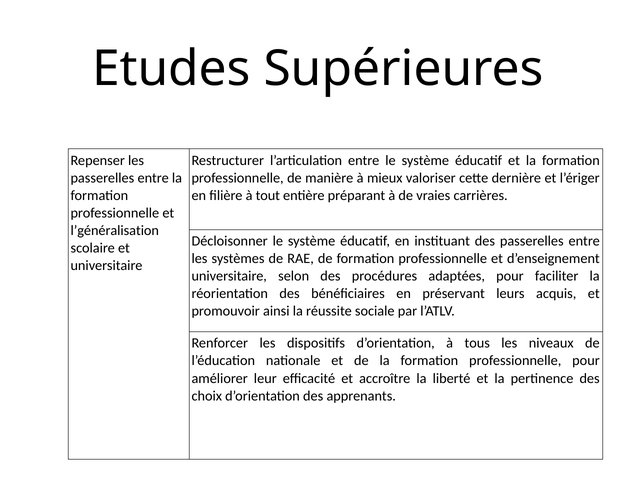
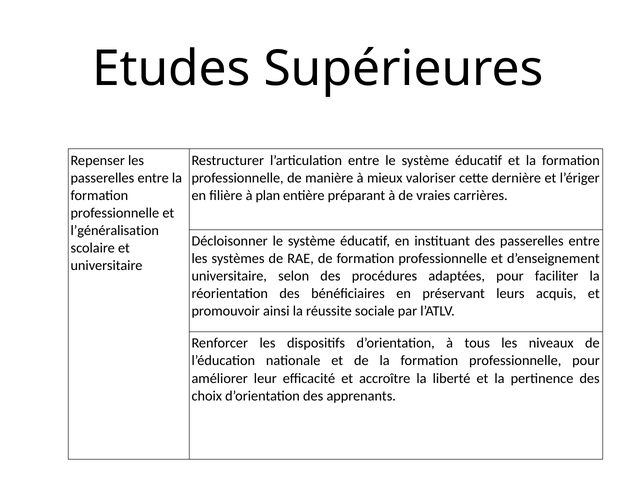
tout: tout -> plan
